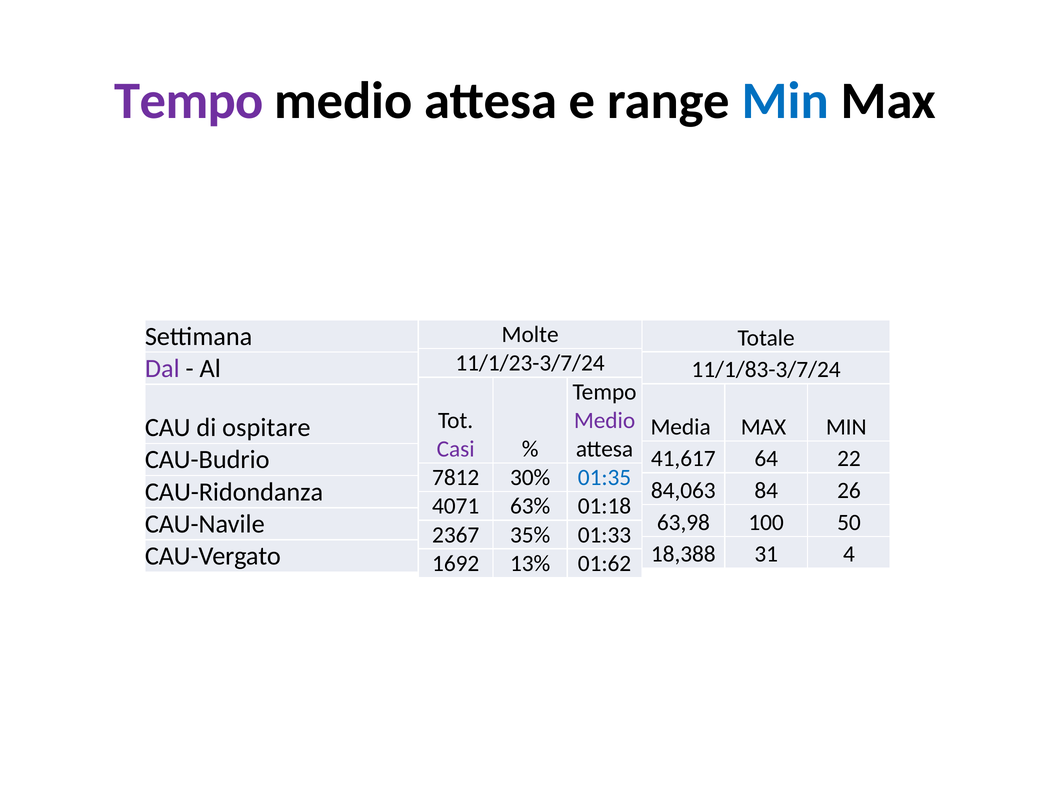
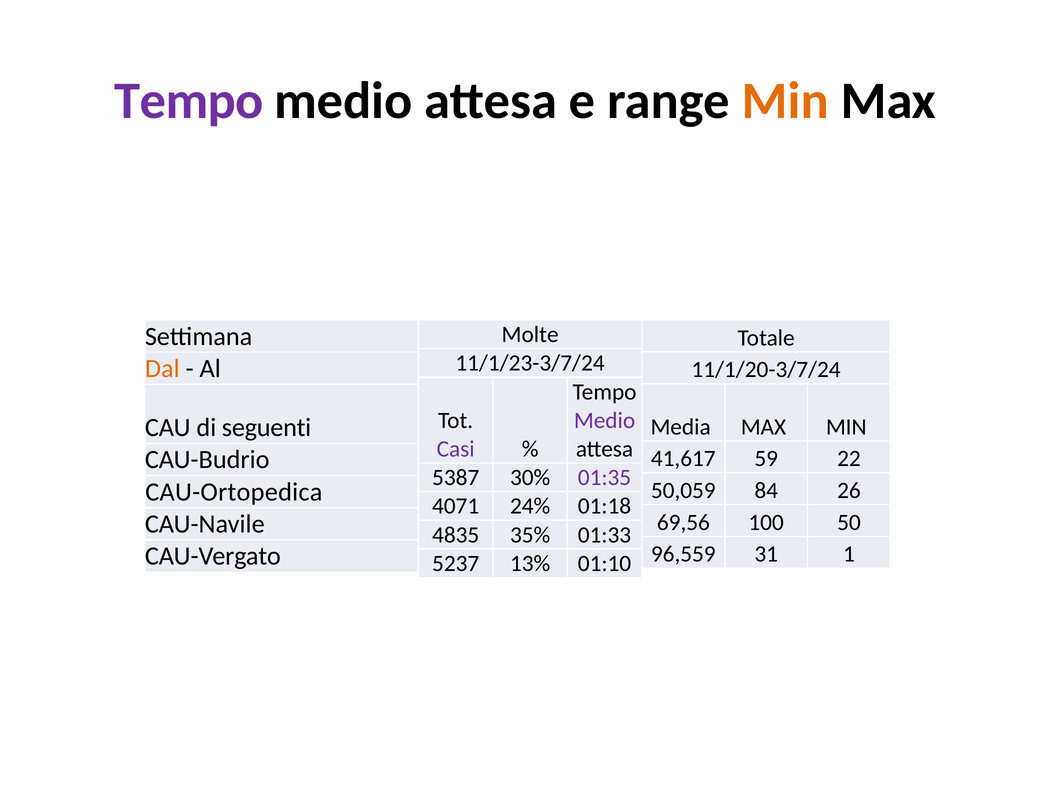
Min at (785, 101) colour: blue -> orange
Dal colour: purple -> orange
11/1/83-3/7/24: 11/1/83-3/7/24 -> 11/1/20-3/7/24
ospitare: ospitare -> seguenti
64: 64 -> 59
7812: 7812 -> 5387
01:35 colour: blue -> purple
84,063: 84,063 -> 50,059
CAU-Ridondanza: CAU-Ridondanza -> CAU-Ortopedica
63%: 63% -> 24%
63,98: 63,98 -> 69,56
2367: 2367 -> 4835
18,388: 18,388 -> 96,559
4: 4 -> 1
1692: 1692 -> 5237
01:62: 01:62 -> 01:10
